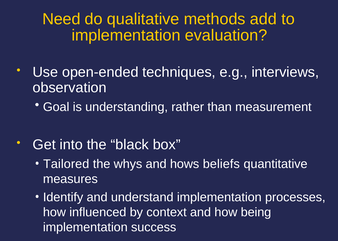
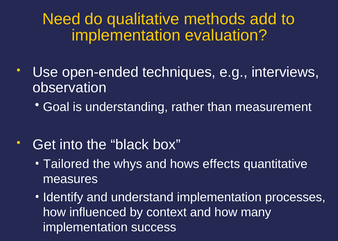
beliefs: beliefs -> effects
being: being -> many
